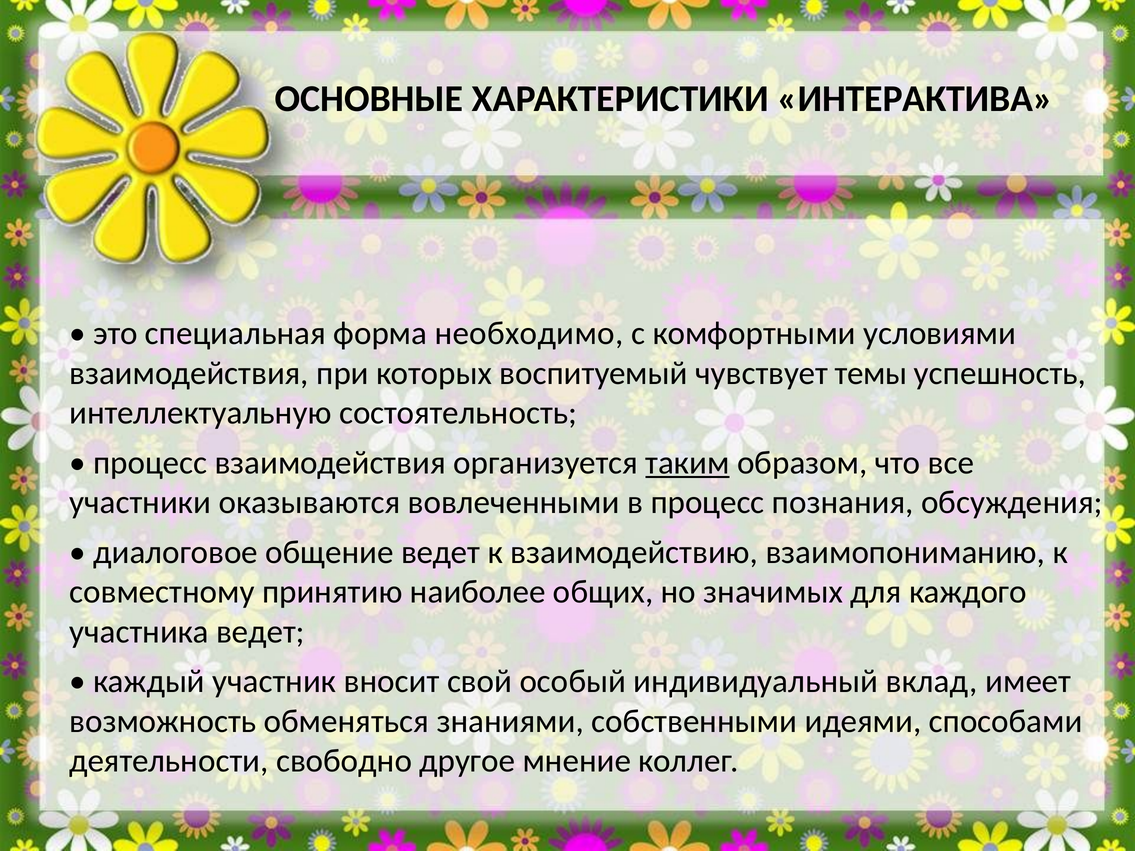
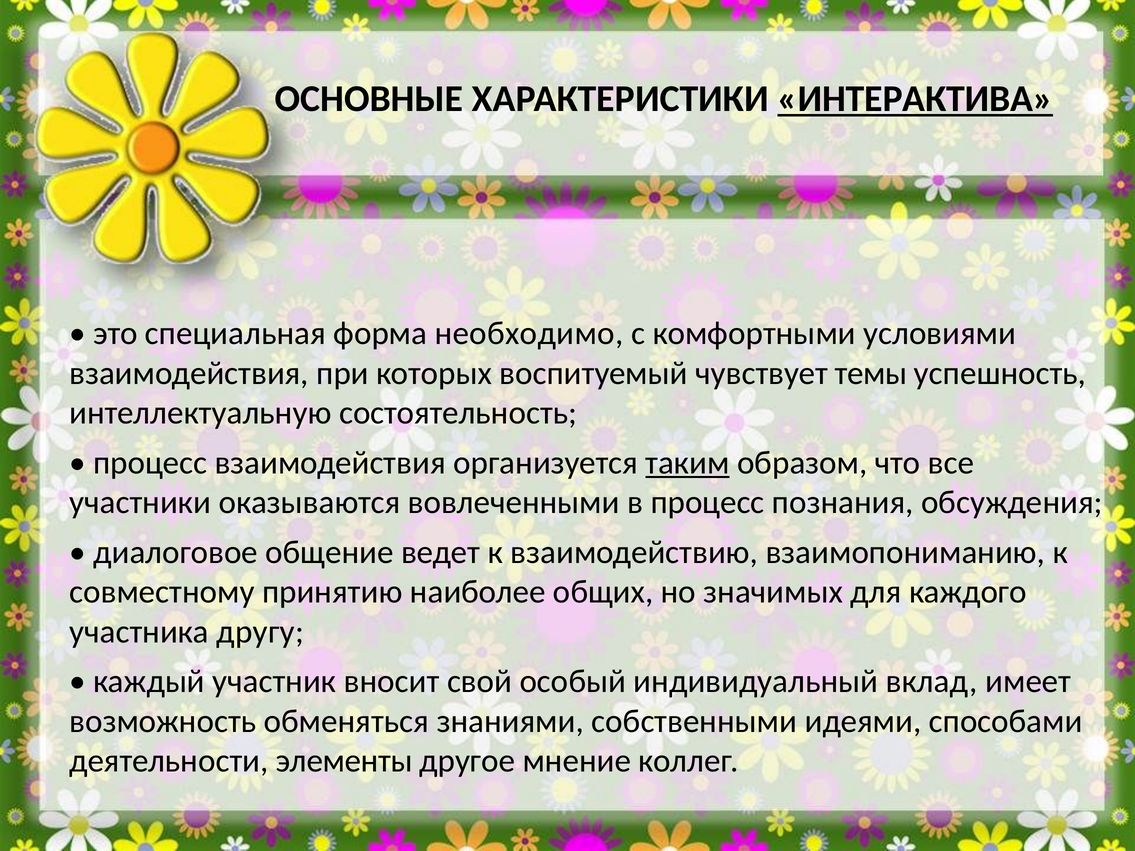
ИНТЕРАКТИВА underline: none -> present
участника ведет: ведет -> другу
свободно: свободно -> элементы
